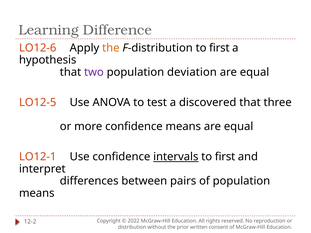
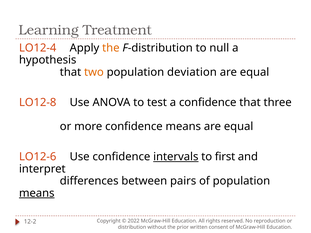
Difference: Difference -> Treatment
LO12-6: LO12-6 -> LO12-4
F-distribution to first: first -> null
two colour: purple -> orange
LO12-5: LO12-5 -> LO12-8
a discovered: discovered -> confidence
LO12-1: LO12-1 -> LO12-6
means at (37, 193) underline: none -> present
